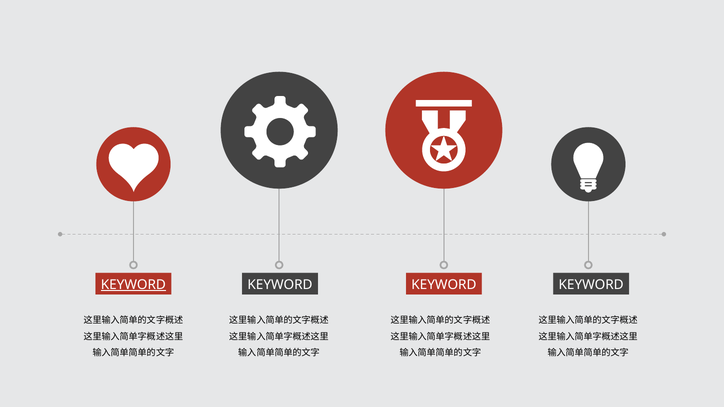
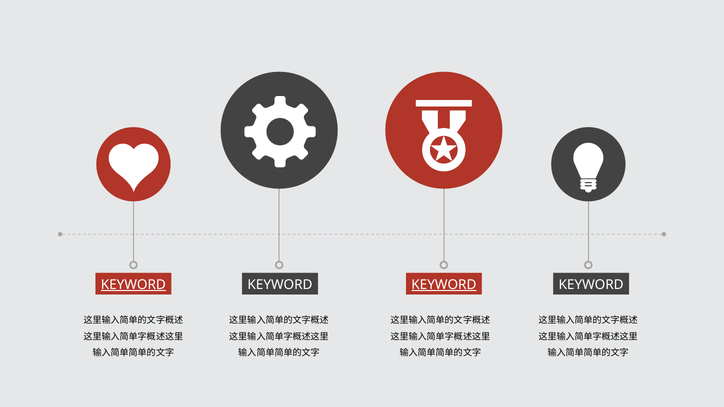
KEYWORD at (444, 285) underline: none -> present
